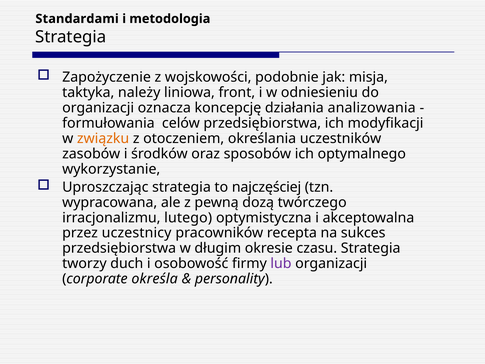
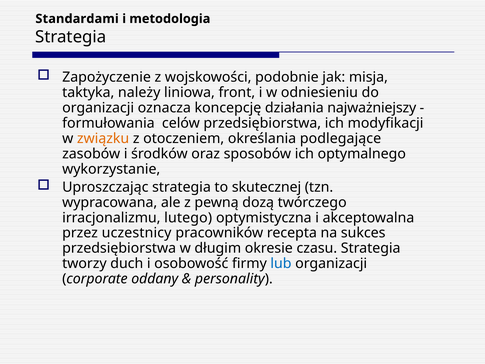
analizowania: analizowania -> najważniejszy
uczestników: uczestników -> podlegające
najczęściej: najczęściej -> skutecznej
lub colour: purple -> blue
określa: określa -> oddany
